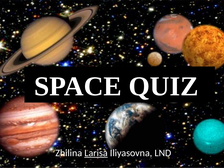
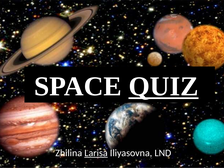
QUIZ underline: none -> present
